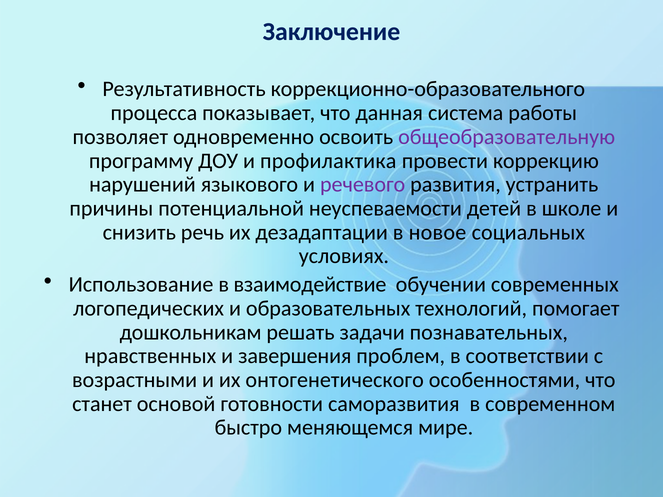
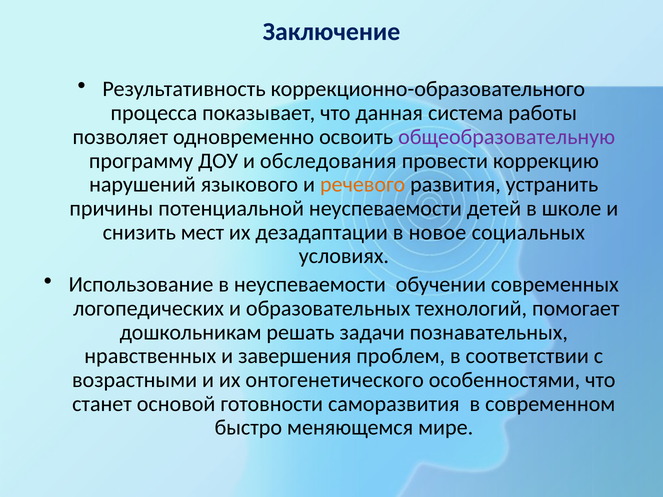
профилактика: профилактика -> обследования
речевого colour: purple -> orange
речь: речь -> мест
в взаимодействие: взаимодействие -> неуспеваемости
